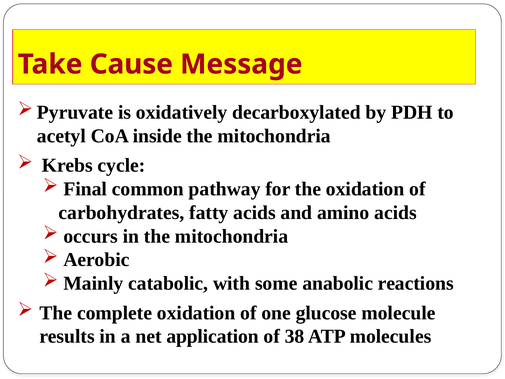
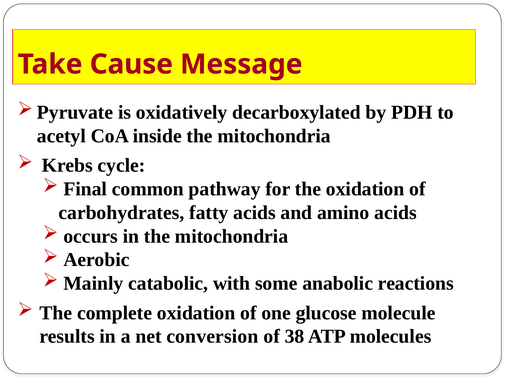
application: application -> conversion
